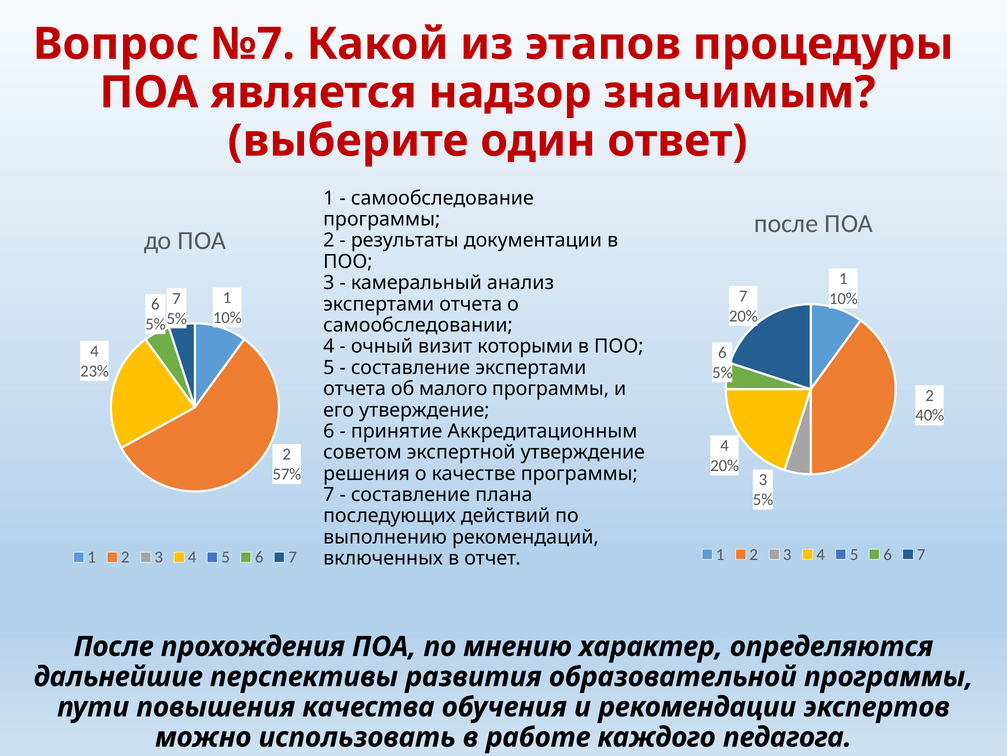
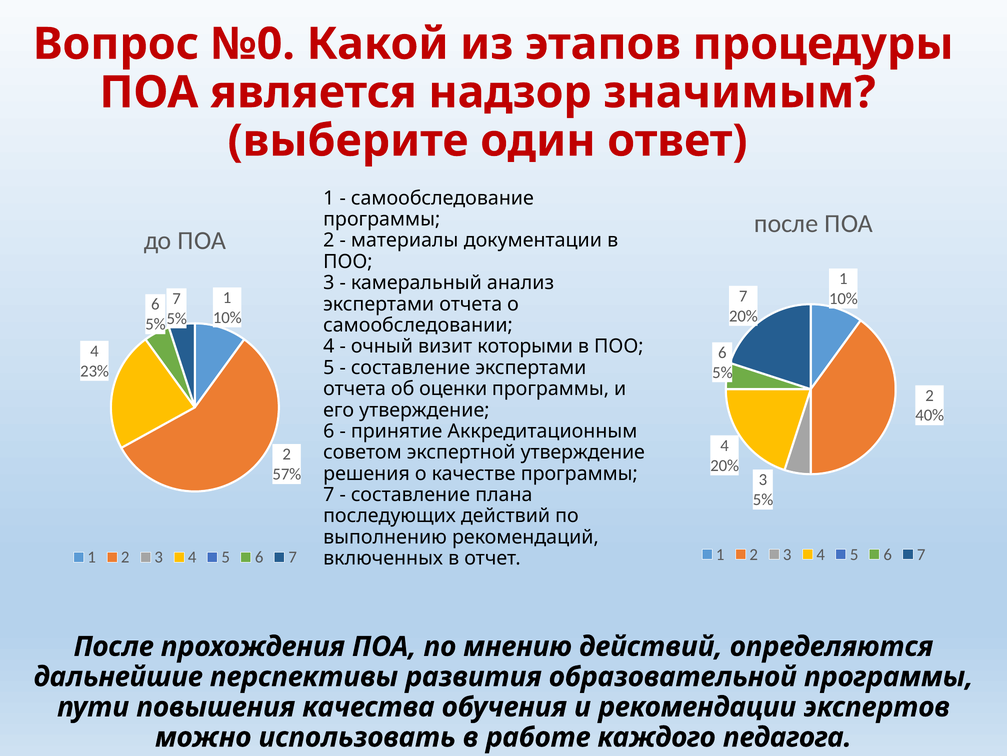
№7: №7 -> №0
результаты: результаты -> материалы
малого: малого -> оценки
мнению характер: характер -> действий
